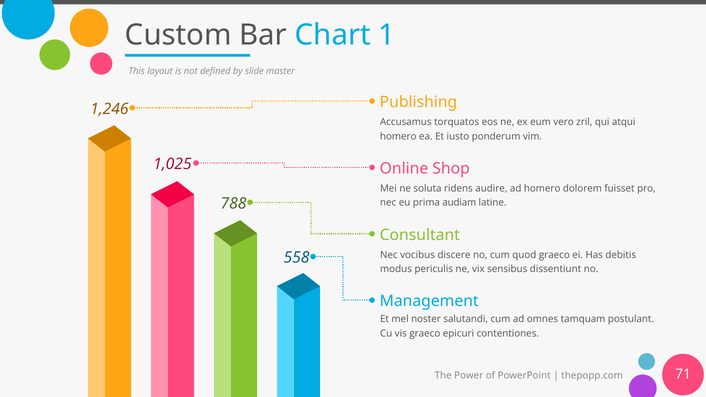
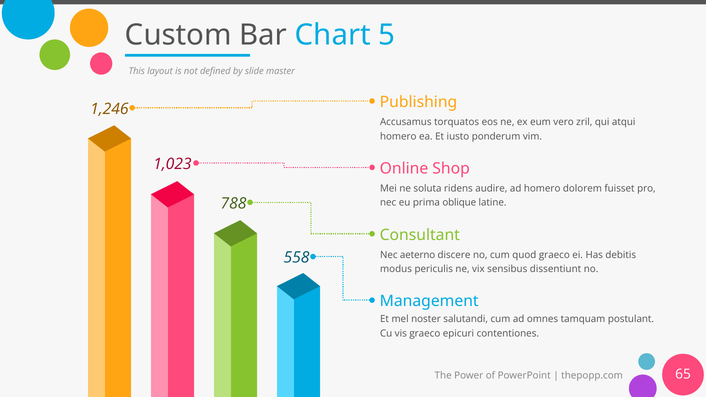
1: 1 -> 5
1,025: 1,025 -> 1,023
audiam: audiam -> oblique
vocibus: vocibus -> aeterno
71: 71 -> 65
